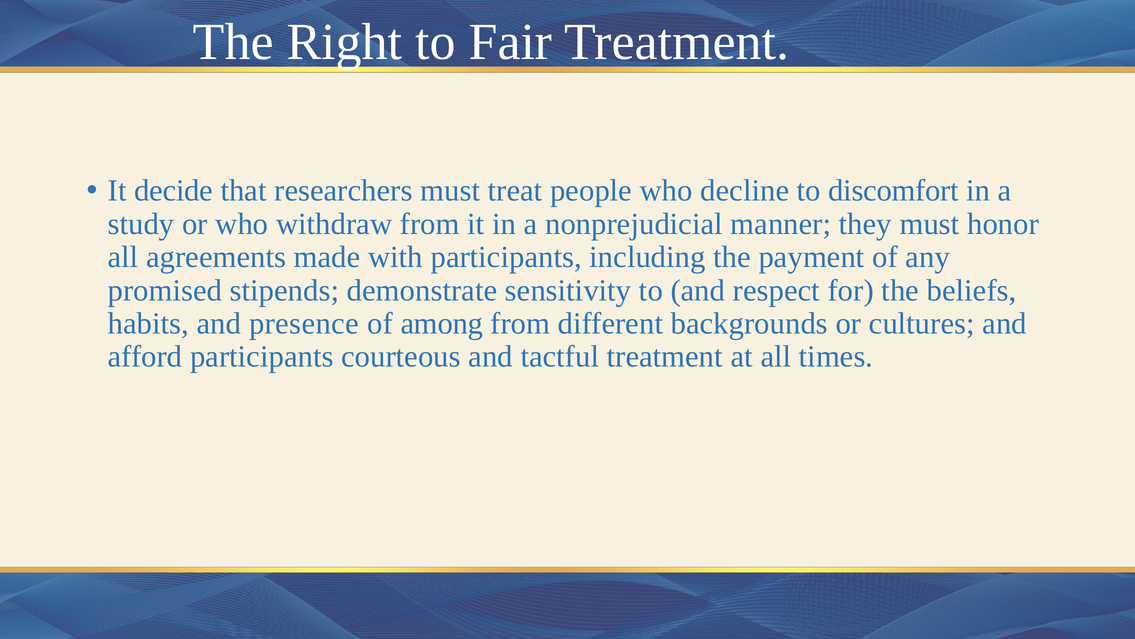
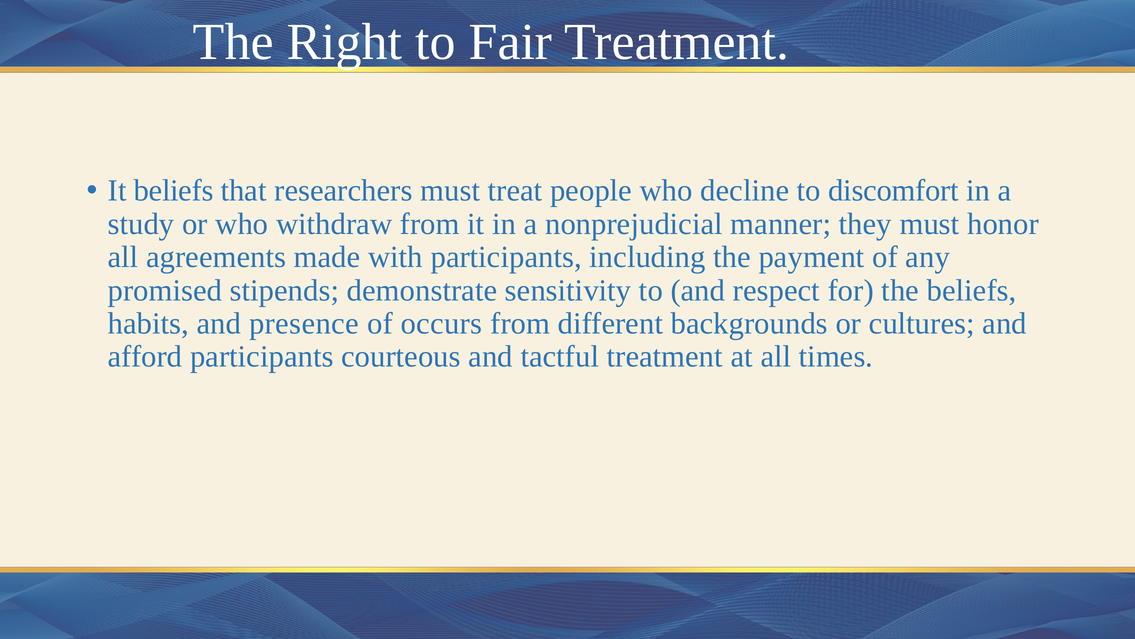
It decide: decide -> beliefs
among: among -> occurs
